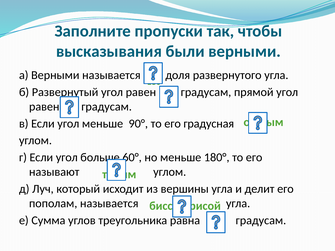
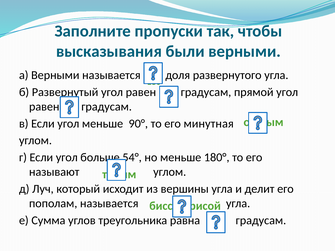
градусная: градусная -> минутная
60°: 60° -> 54°
